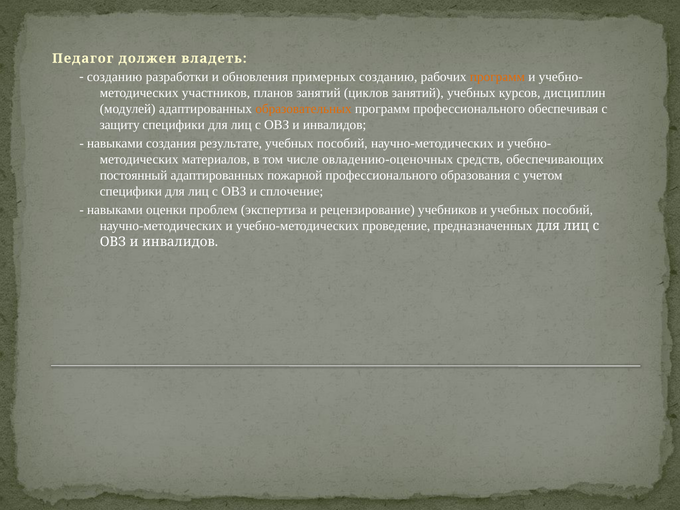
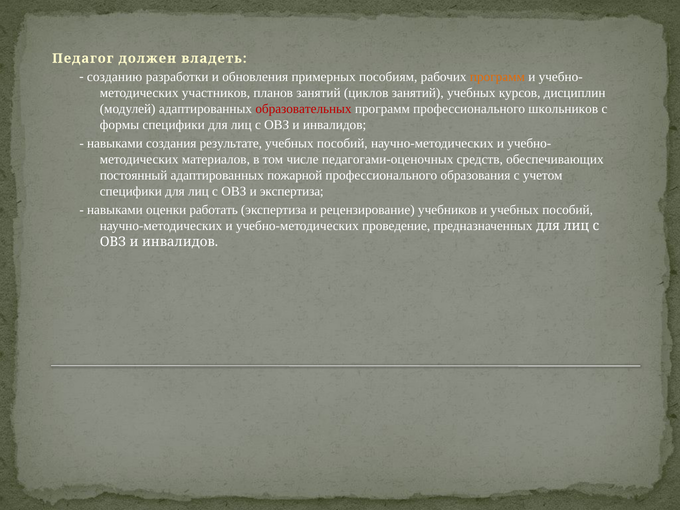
примерных созданию: созданию -> пособиям
образовательных colour: orange -> red
обеспечивая: обеспечивая -> школьников
защиту: защиту -> формы
овладению-оценочных: овладению-оценочных -> педагогами-оценочных
и сплочение: сплочение -> экспертиза
проблем: проблем -> работать
